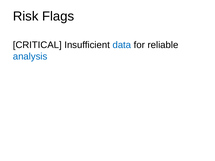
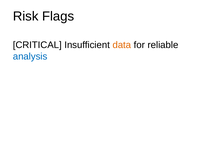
data colour: blue -> orange
